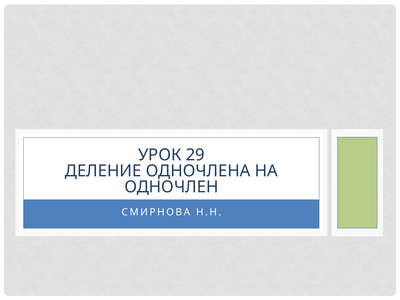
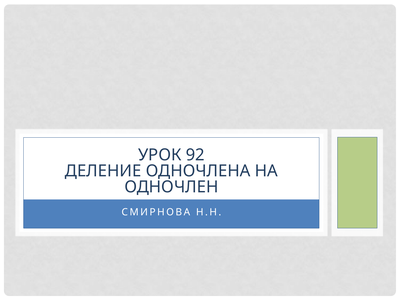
29: 29 -> 92
